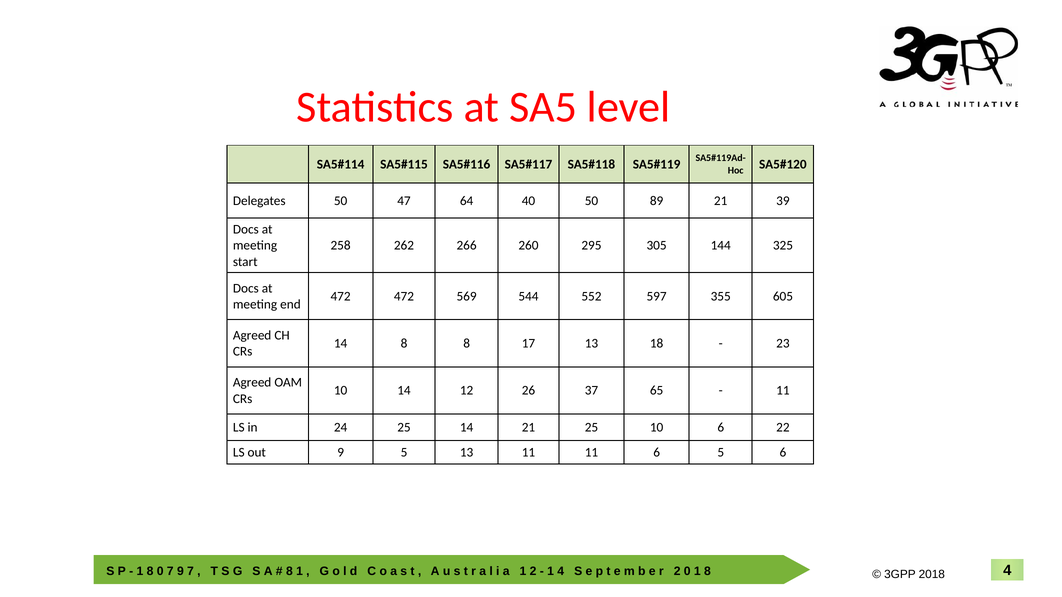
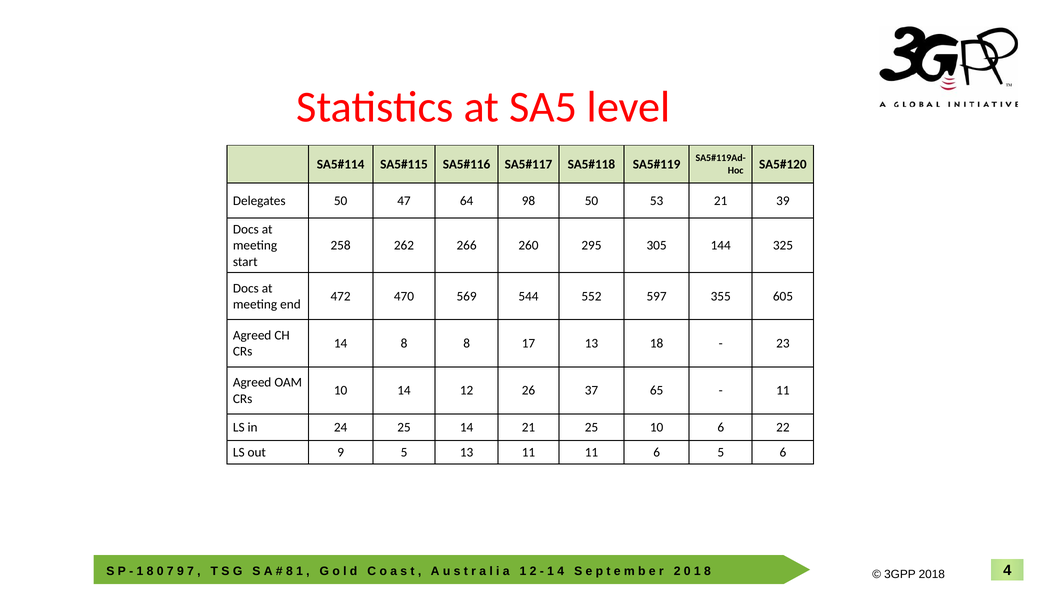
40: 40 -> 98
89: 89 -> 53
472 472: 472 -> 470
